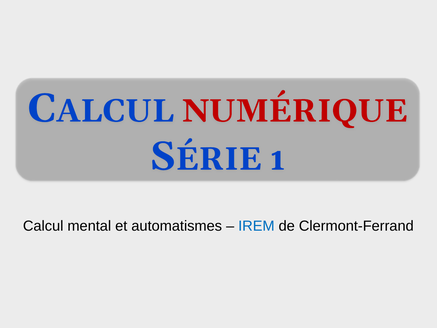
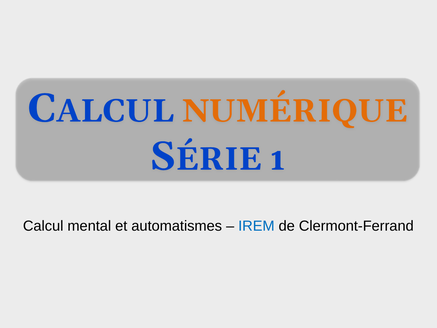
NUMÉRIQUE colour: red -> orange
